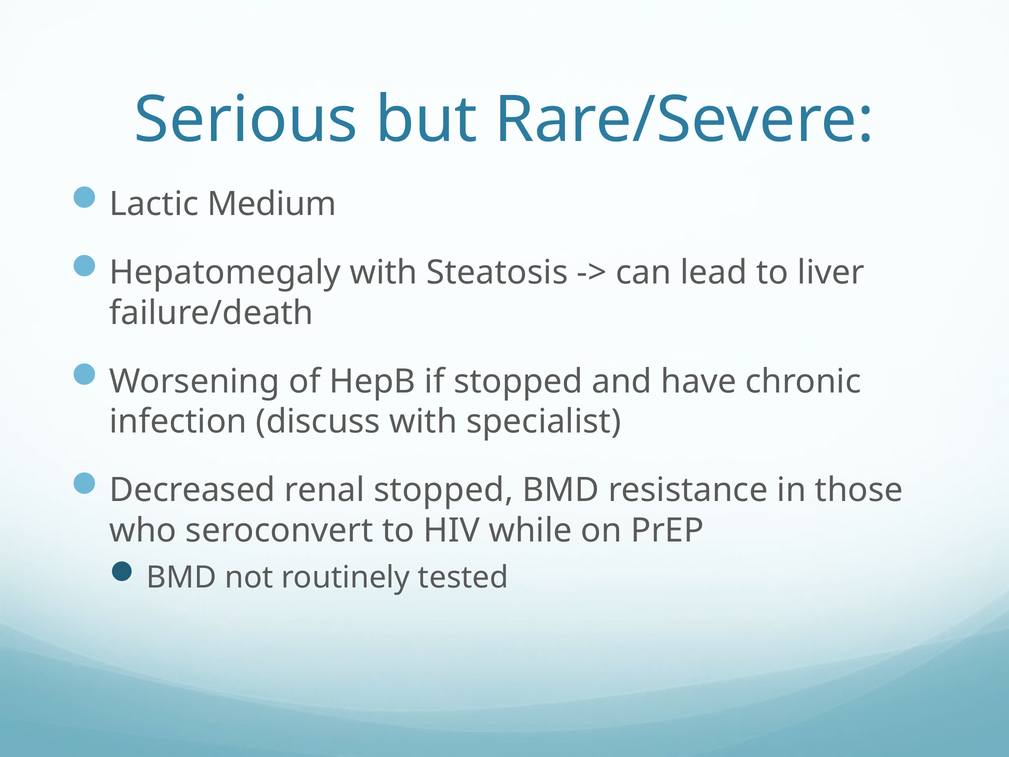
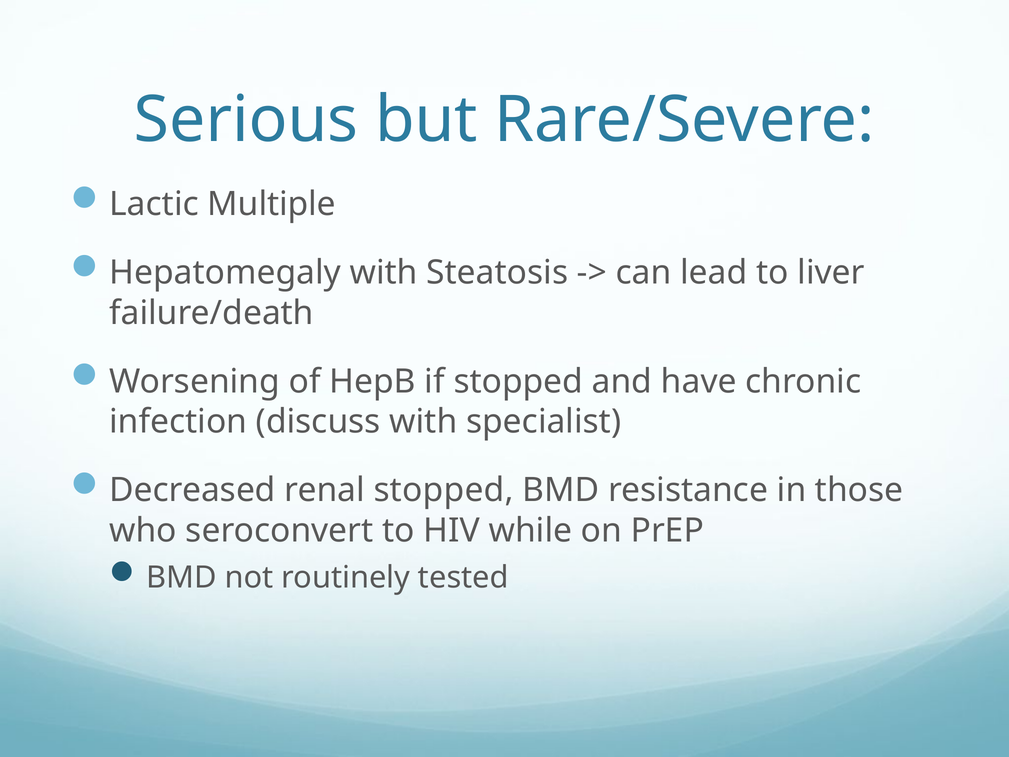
Medium: Medium -> Multiple
